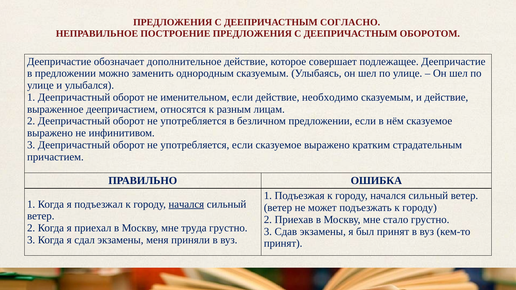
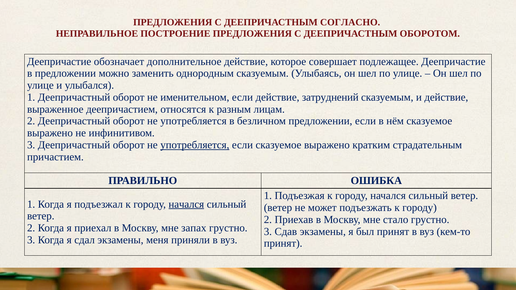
необходимо: необходимо -> затруднений
употребляется at (195, 145) underline: none -> present
труда: труда -> запах
